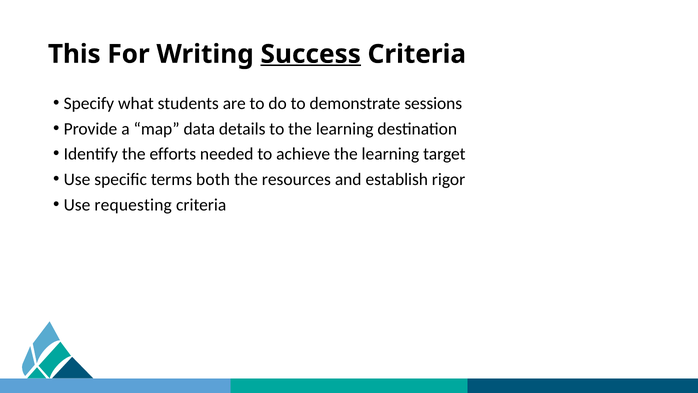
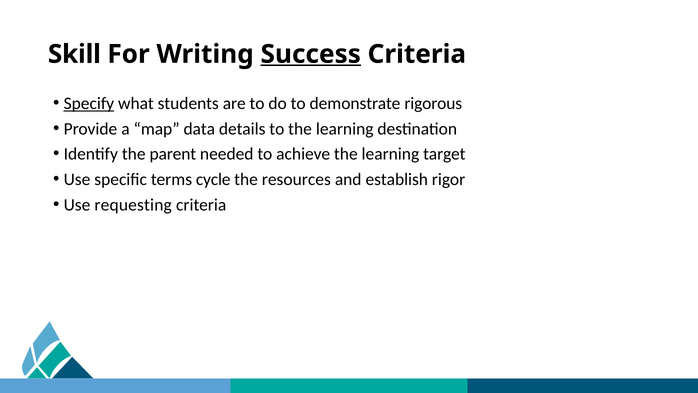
This: This -> Skill
Specify underline: none -> present
sessions: sessions -> rigorous
efforts: efforts -> parent
both: both -> cycle
